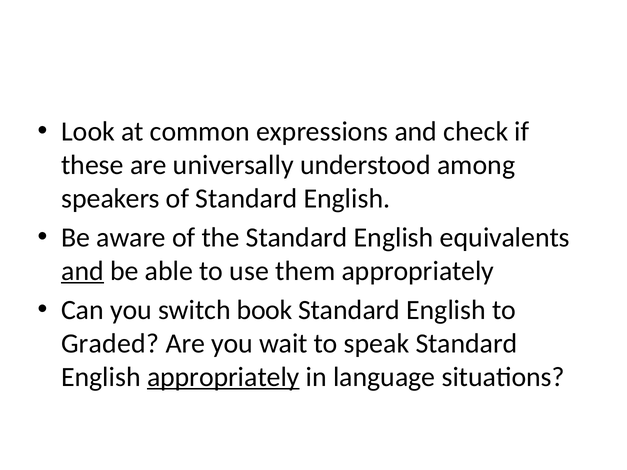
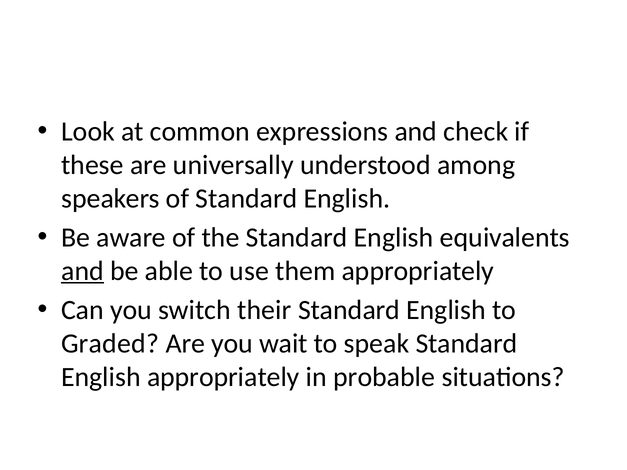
book: book -> their
appropriately at (223, 377) underline: present -> none
language: language -> probable
